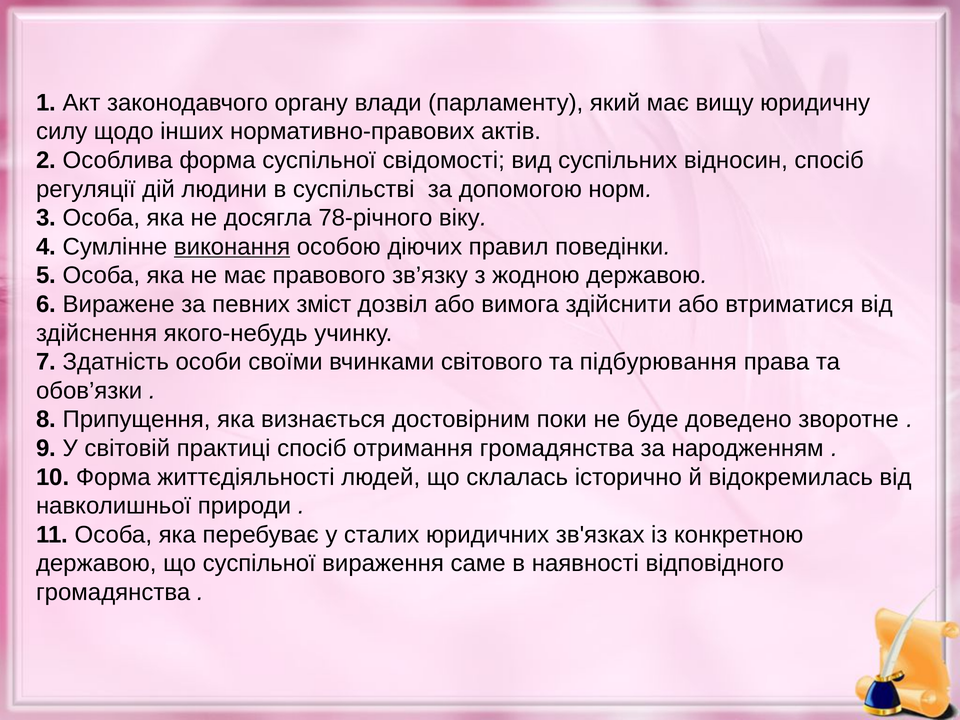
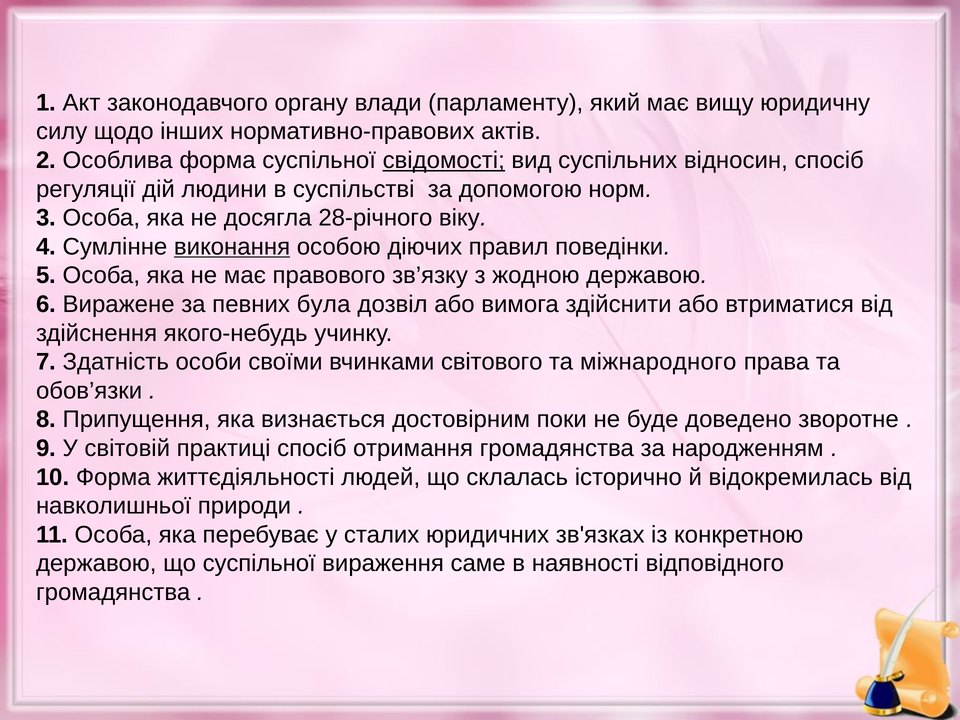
свідомості underline: none -> present
78-річного: 78-річного -> 28-річного
зміст: зміст -> була
підбурювання: підбурювання -> міжнародного
